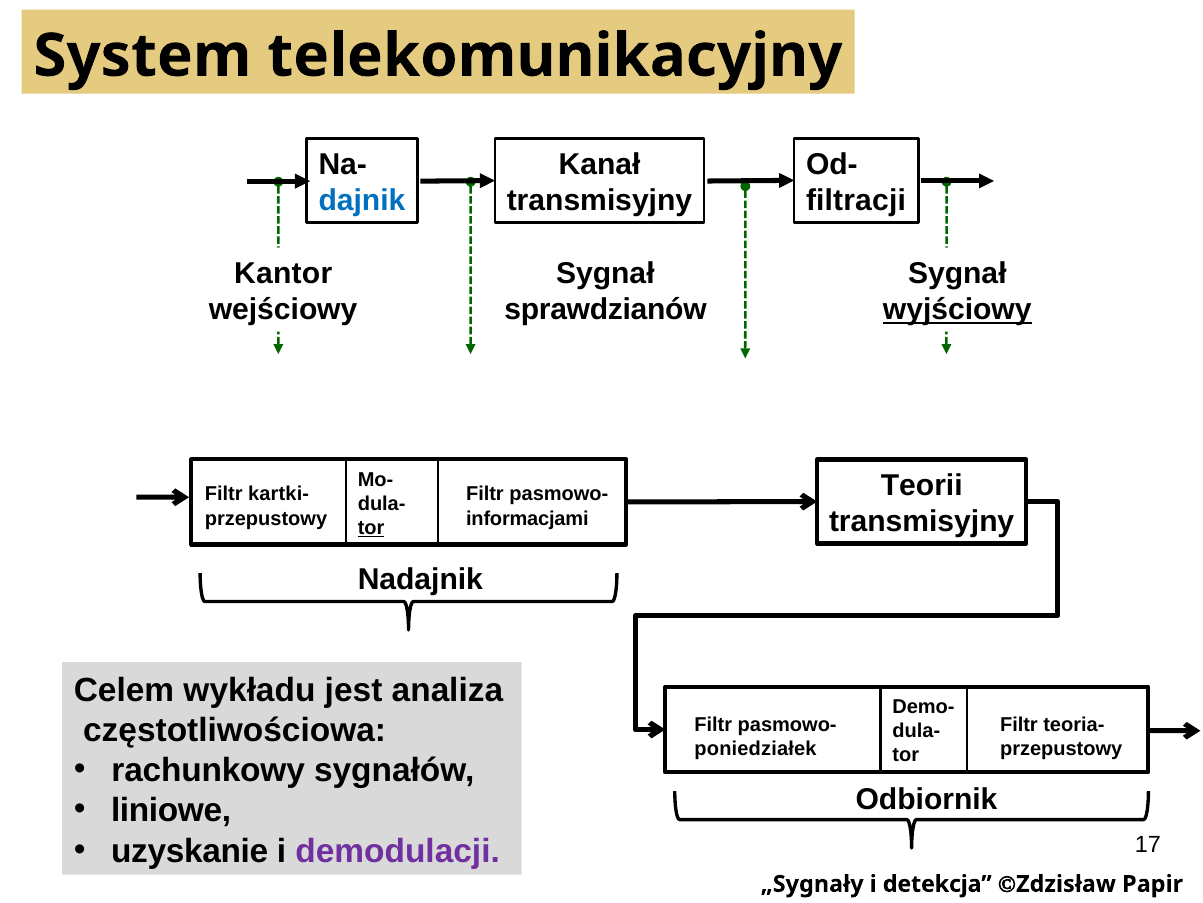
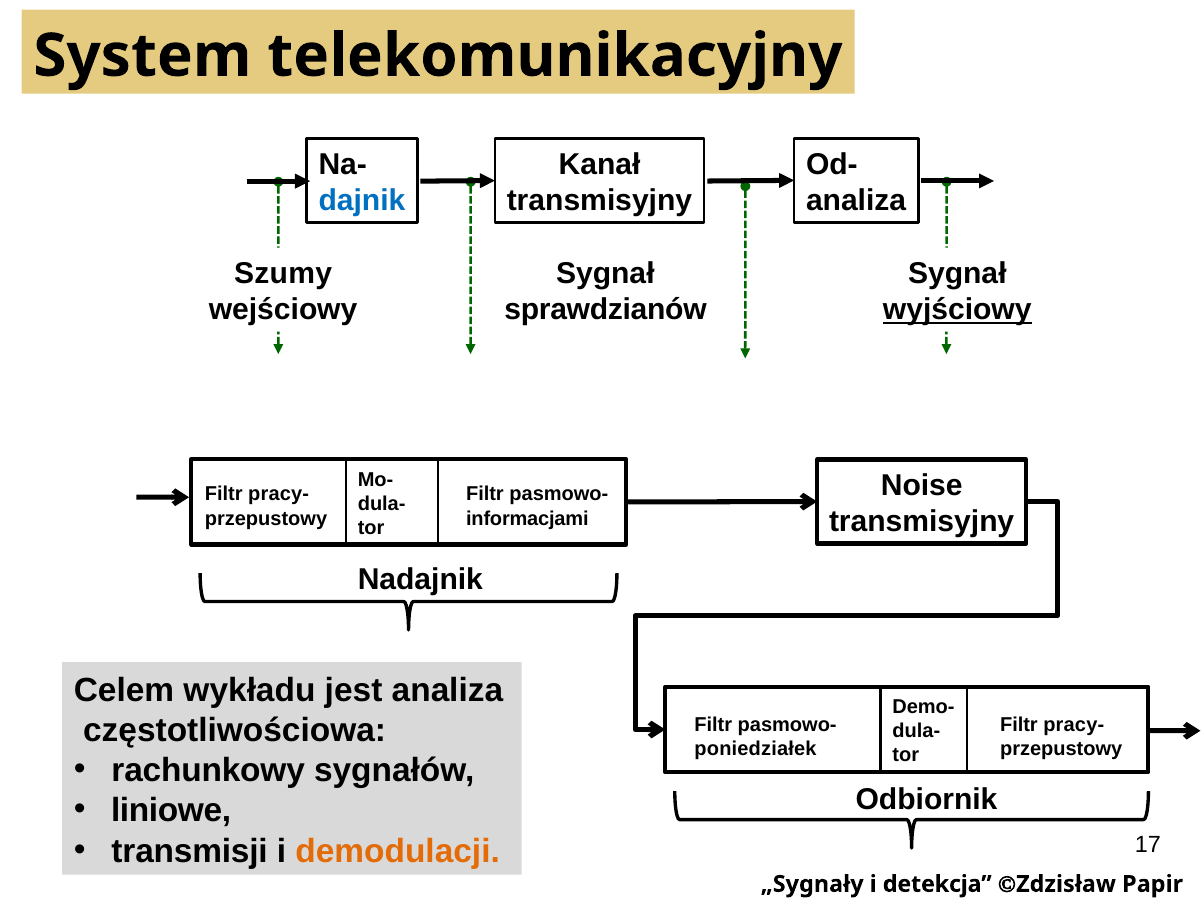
filtracji at (856, 200): filtracji -> analiza
Kantor: Kantor -> Szumy
Teorii: Teorii -> Noise
kartki- at (279, 494): kartki- -> pracy-
tor at (371, 527) underline: present -> none
teoria- at (1074, 725): teoria- -> pracy-
uzyskanie: uzyskanie -> transmisji
demodulacji colour: purple -> orange
